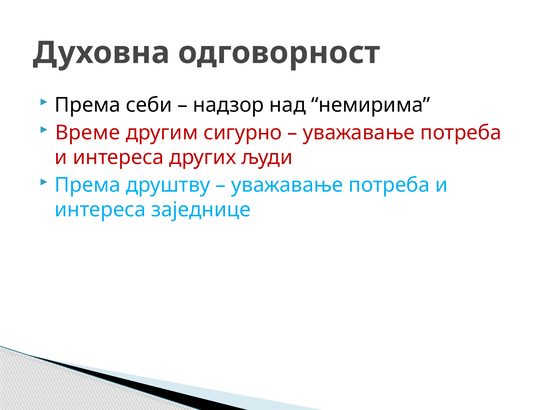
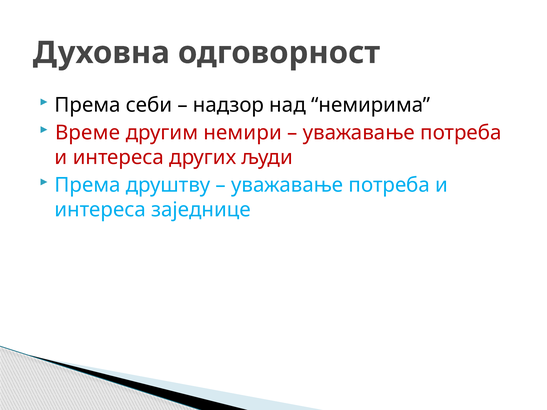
сигурно: сигурно -> немири
